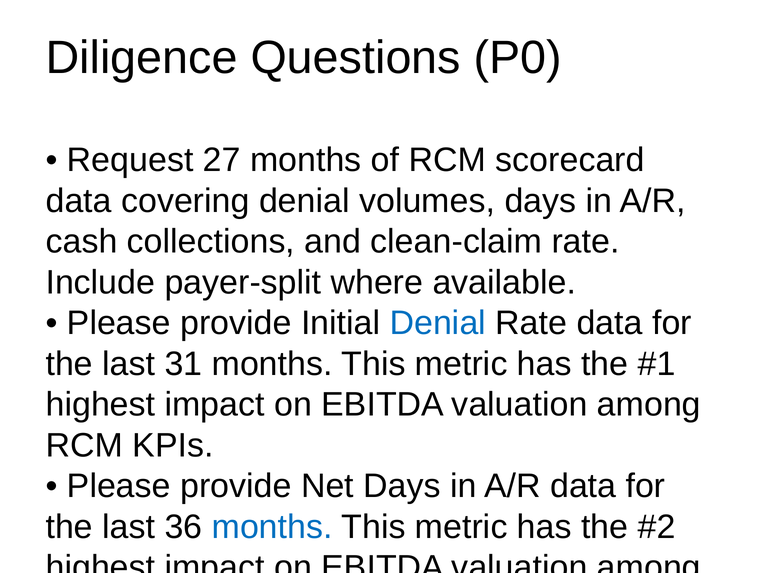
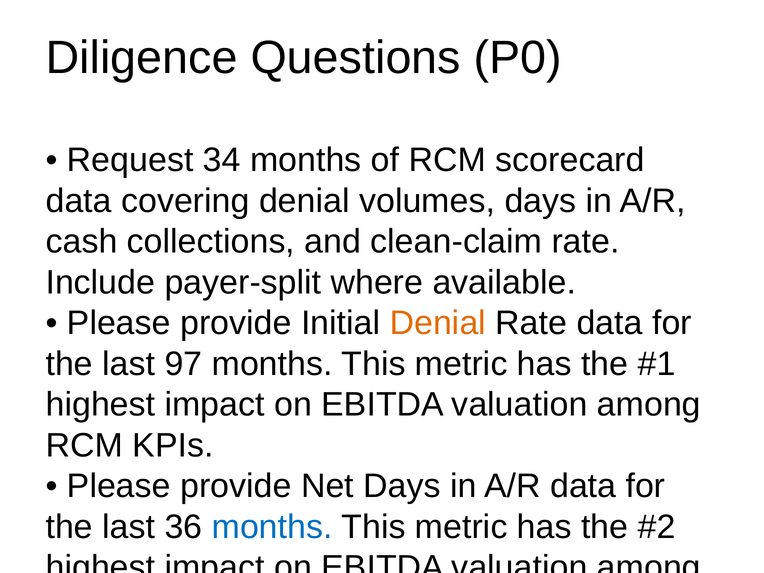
27: 27 -> 34
Denial at (438, 323) colour: blue -> orange
31: 31 -> 97
